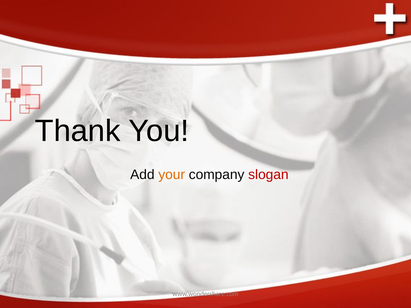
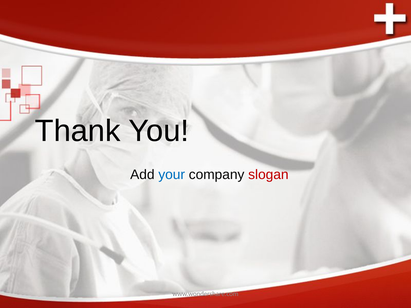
your colour: orange -> blue
